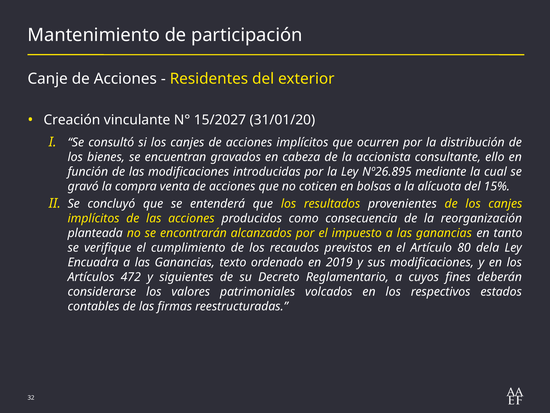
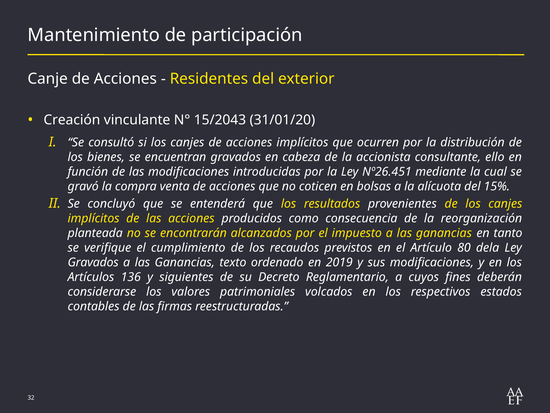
15/2027: 15/2027 -> 15/2043
Nº26.895: Nº26.895 -> Nº26.451
Encuadra at (93, 262): Encuadra -> Gravados
472: 472 -> 136
